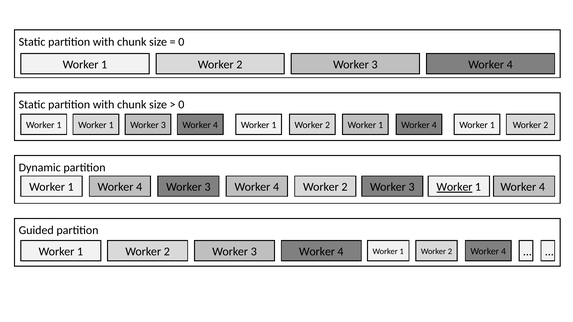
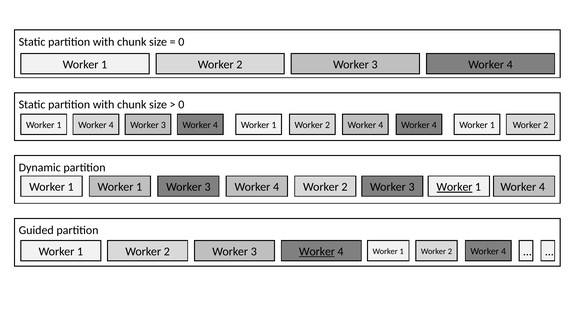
1 at (111, 125): 1 -> 4
1 at (381, 125): 1 -> 4
4 at (139, 187): 4 -> 1
Worker at (317, 252) underline: none -> present
